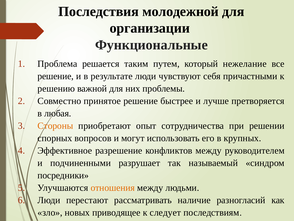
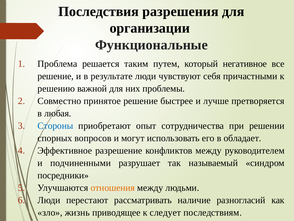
молодежной: молодежной -> разрешения
нежелание: нежелание -> негативное
Стороны colour: orange -> blue
крупных: крупных -> обладает
новых: новых -> жизнь
